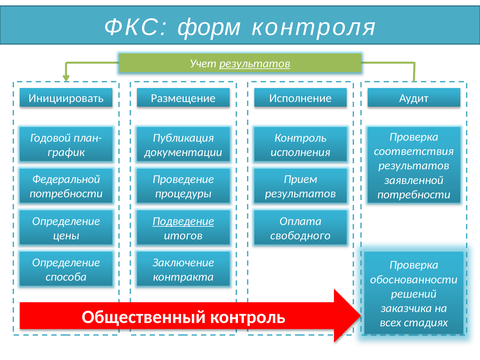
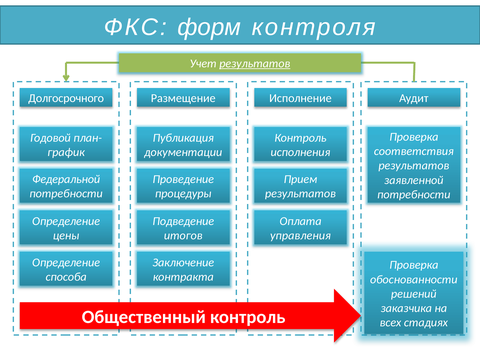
Инициировать: Инициировать -> Долгосрочного
Подведение underline: present -> none
свободного: свободного -> управления
